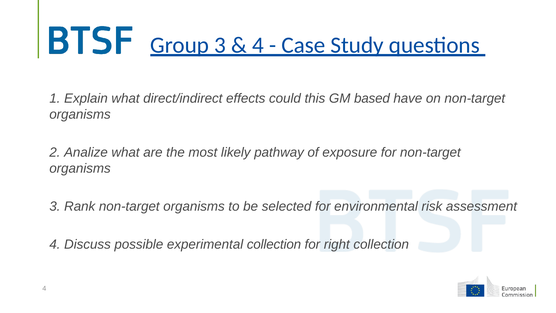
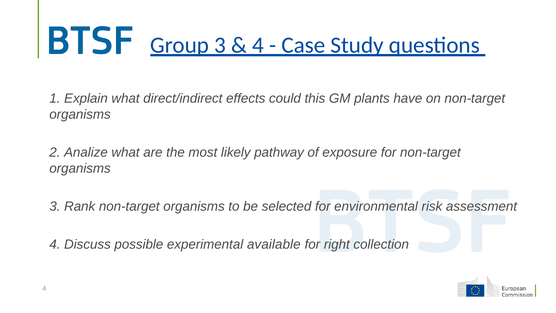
based: based -> plants
experimental collection: collection -> available
